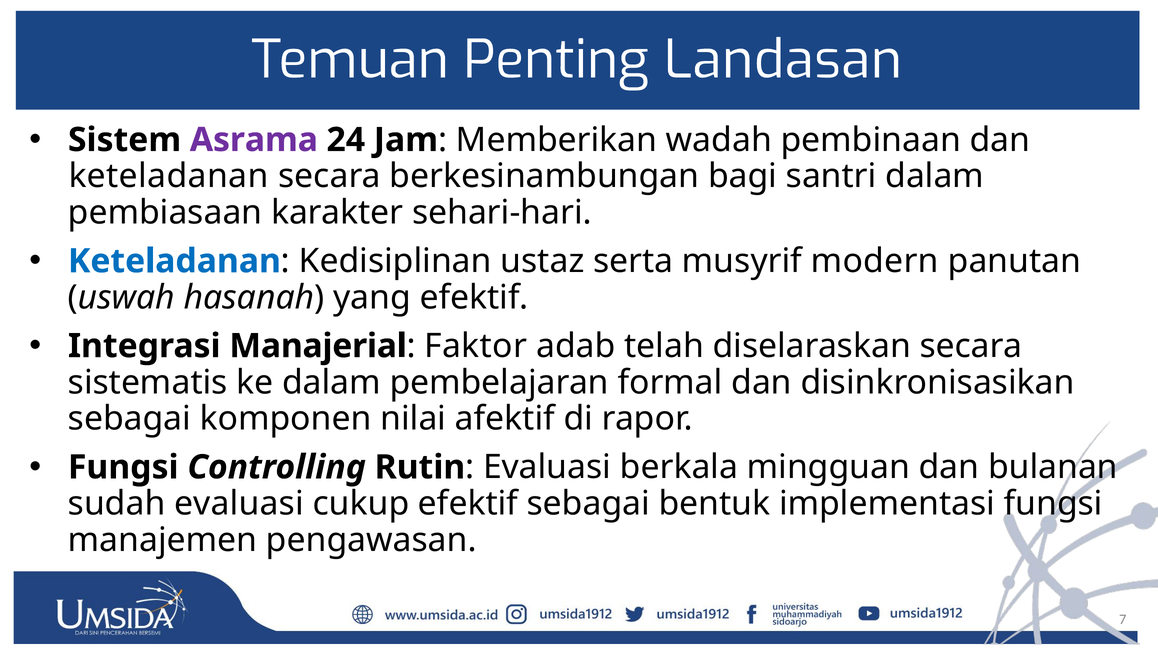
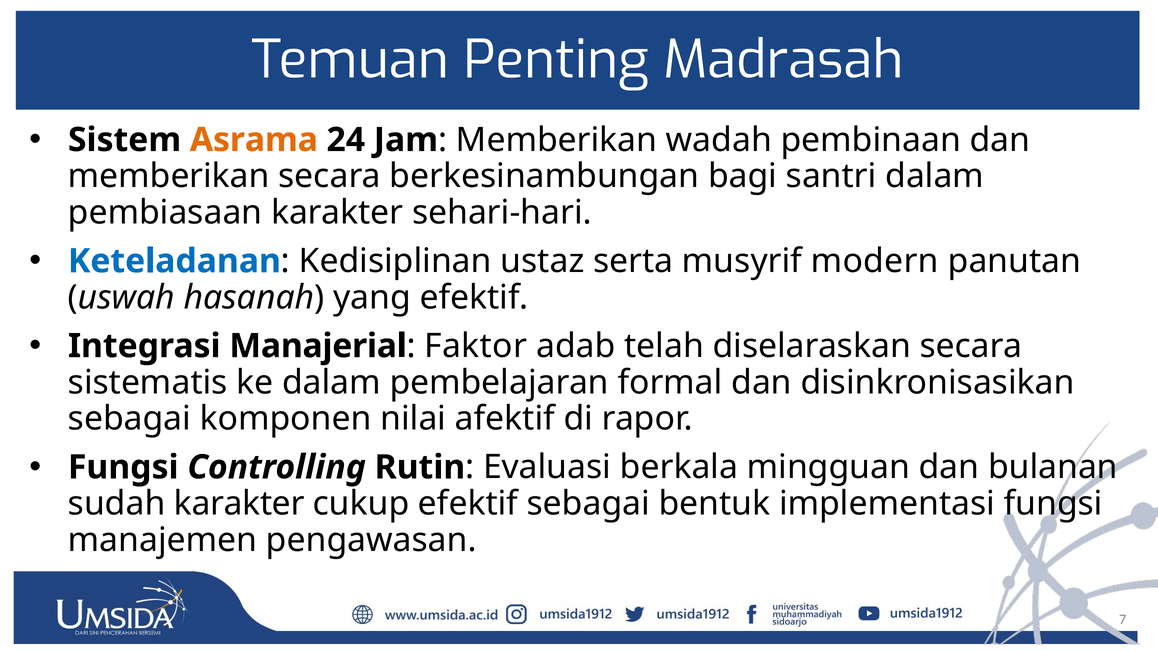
Landasan: Landasan -> Madrasah
Asrama colour: purple -> orange
keteladanan at (169, 176): keteladanan -> memberikan
sudah evaluasi: evaluasi -> karakter
